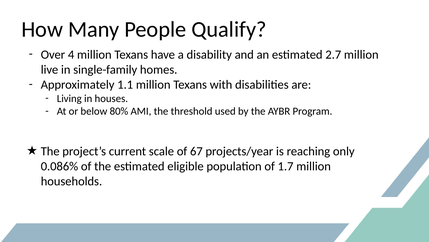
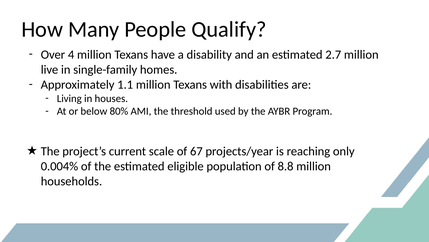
0.086%: 0.086% -> 0.004%
1.7: 1.7 -> 8.8
